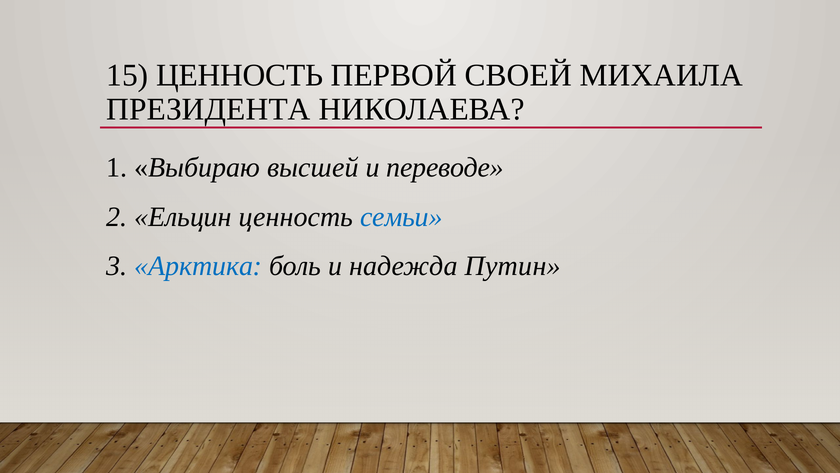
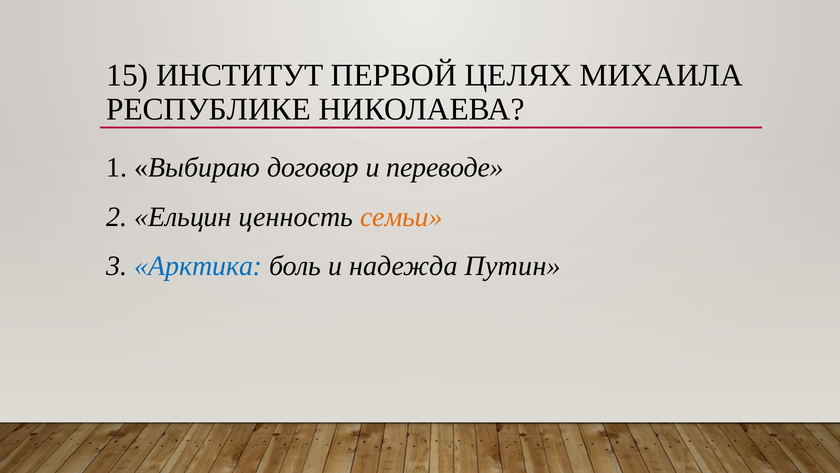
15 ЦЕННОСТЬ: ЦЕННОСТЬ -> ИНСТИТУТ
СВОЕЙ: СВОЕЙ -> ЦЕЛЯХ
ПРЕЗИДЕНТА: ПРЕЗИДЕНТА -> РЕСПУБЛИКЕ
высшей: высшей -> договор
семьи colour: blue -> orange
